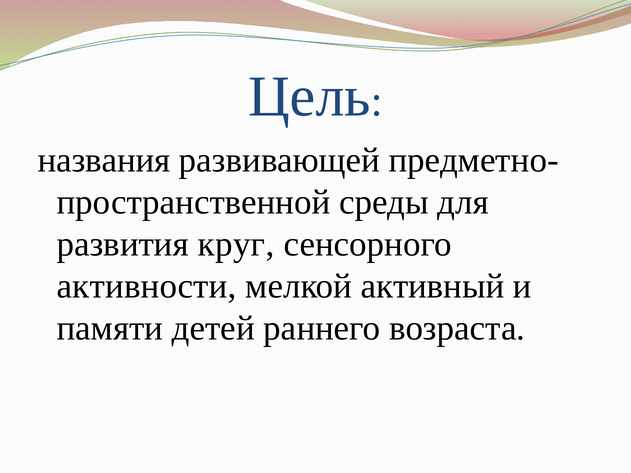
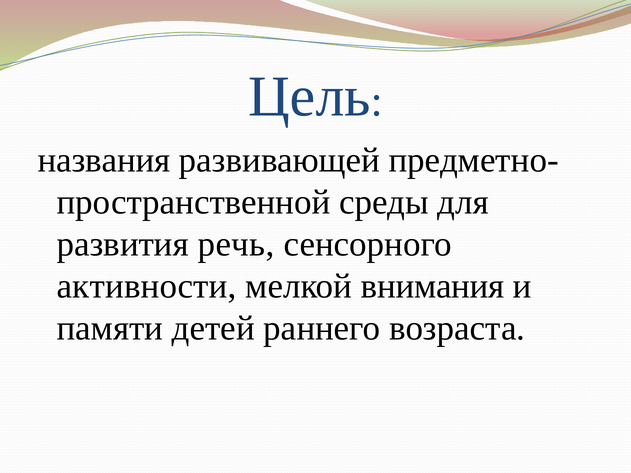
круг: круг -> речь
активный: активный -> внимания
